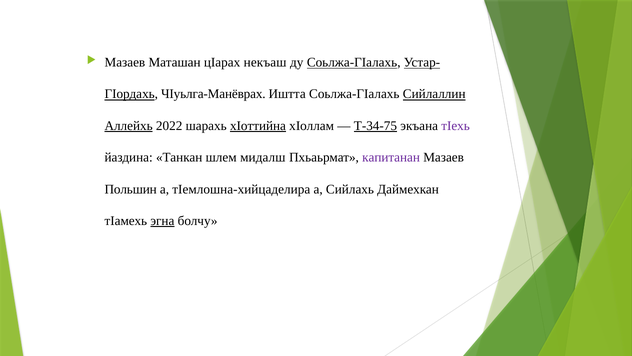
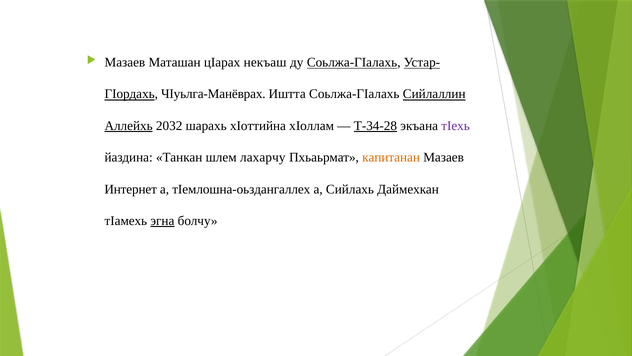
2022: 2022 -> 2032
хӀоттийна underline: present -> none
Т-34-75: Т-34-75 -> Т-34-28
мидалш: мидалш -> лахарчу
капитанан colour: purple -> orange
Польшин: Польшин -> Интернет
тӀемлошна-хийцаделира: тӀемлошна-хийцаделира -> тӀемлошна-оьздангаллех
